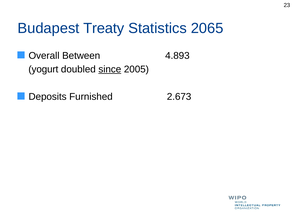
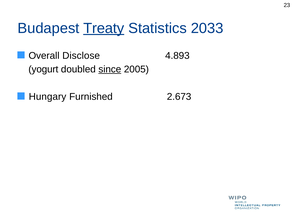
Treaty underline: none -> present
2065: 2065 -> 2033
Between: Between -> Disclose
Deposits: Deposits -> Hungary
